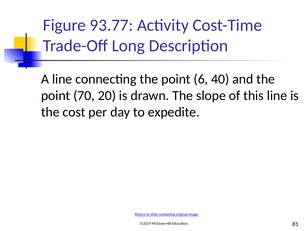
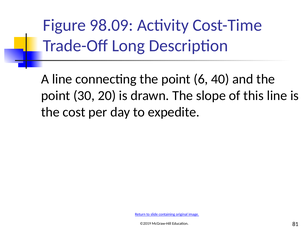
93.77: 93.77 -> 98.09
70: 70 -> 30
